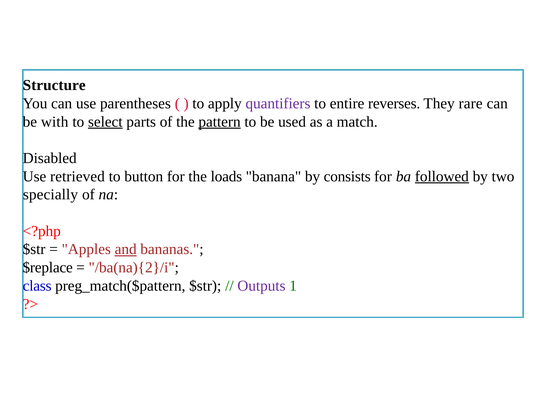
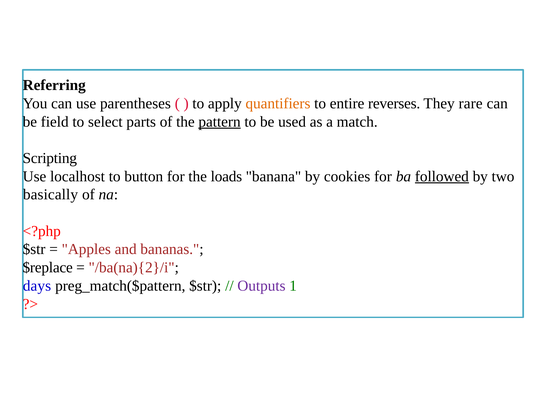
Structure: Structure -> Referring
quantifiers colour: purple -> orange
with: with -> field
select underline: present -> none
Disabled: Disabled -> Scripting
retrieved: retrieved -> localhost
consists: consists -> cookies
specially: specially -> basically
and underline: present -> none
class: class -> days
